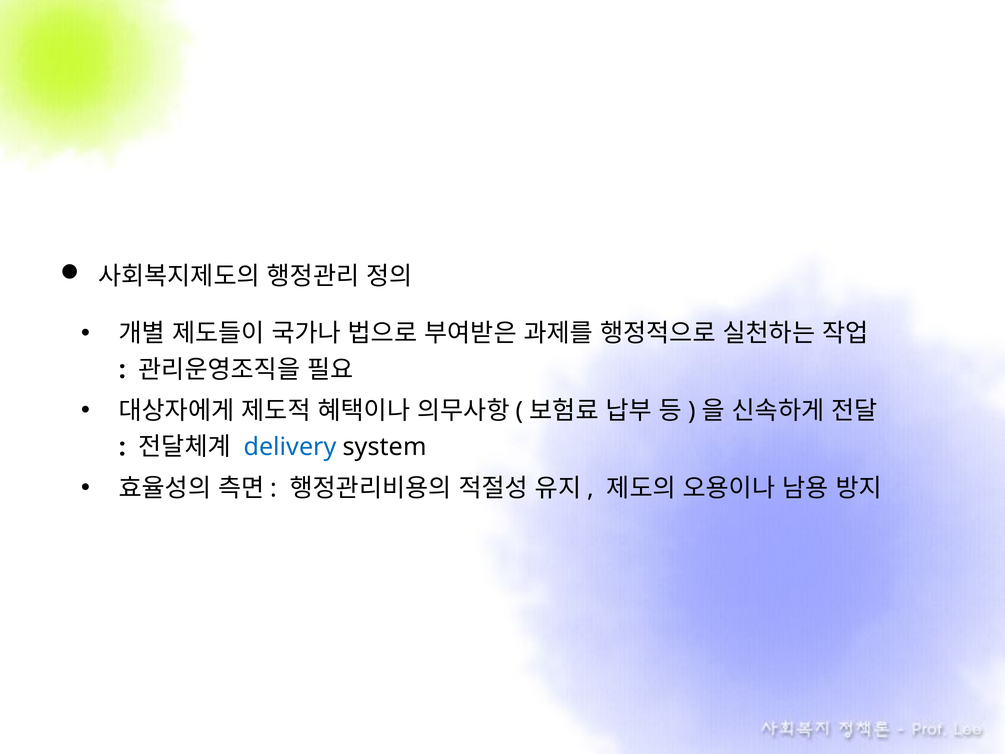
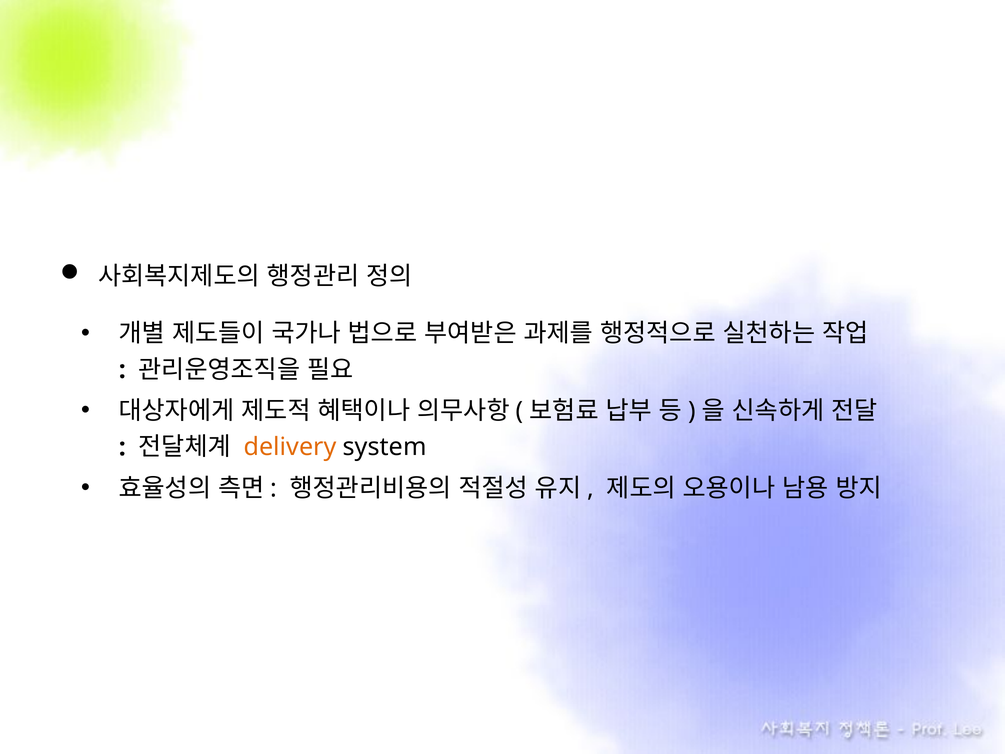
delivery colour: blue -> orange
